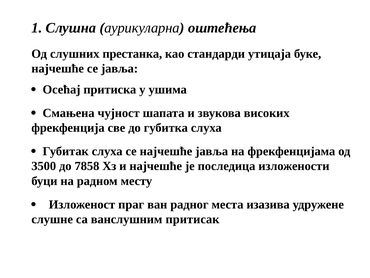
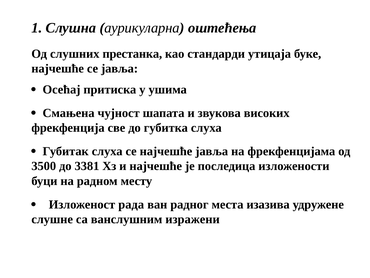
7858: 7858 -> 3381
праг: праг -> рада
притисак: притисак -> изражени
